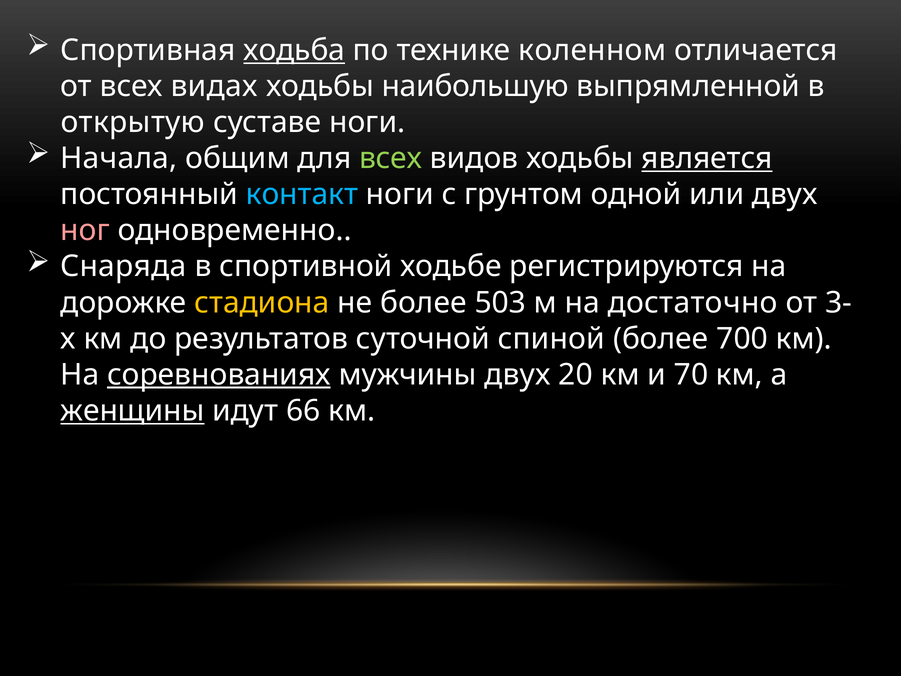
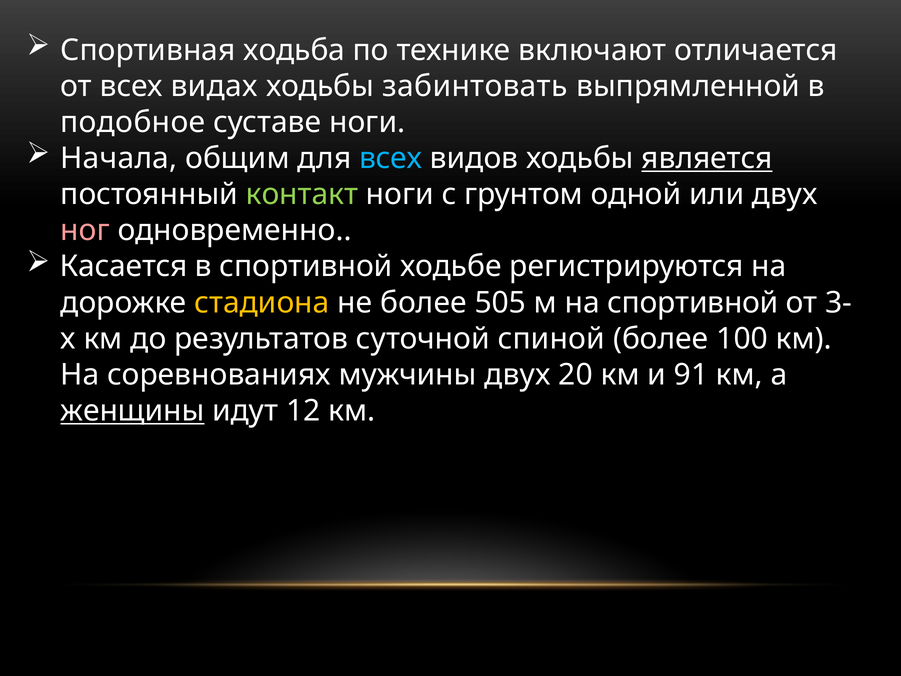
ходьба underline: present -> none
коленном: коленном -> включают
наибольшую: наибольшую -> забинтовать
открытую: открытую -> подобное
всех at (391, 158) colour: light green -> light blue
контакт colour: light blue -> light green
Снаряда: Снаряда -> Касается
503: 503 -> 505
на достаточно: достаточно -> спортивной
700: 700 -> 100
соревнованиях underline: present -> none
70: 70 -> 91
66: 66 -> 12
